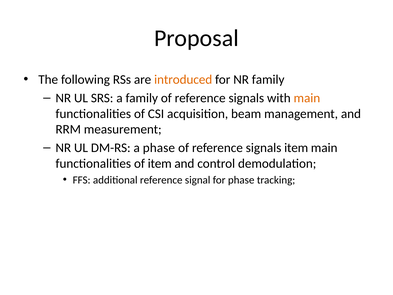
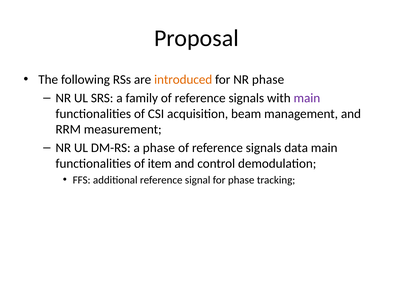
NR family: family -> phase
main at (307, 98) colour: orange -> purple
signals item: item -> data
